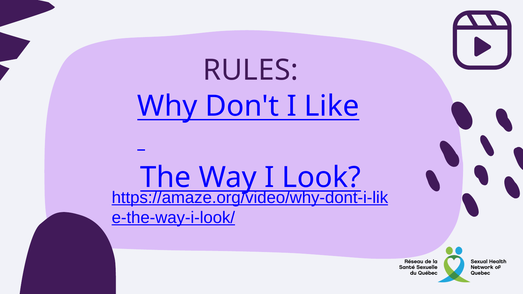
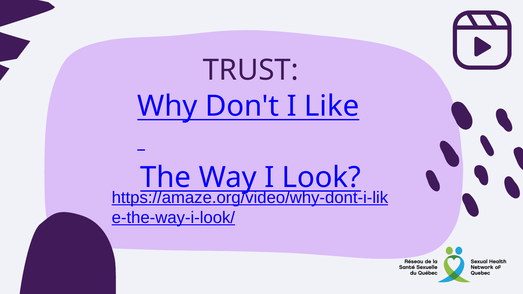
RULES: RULES -> TRUST
